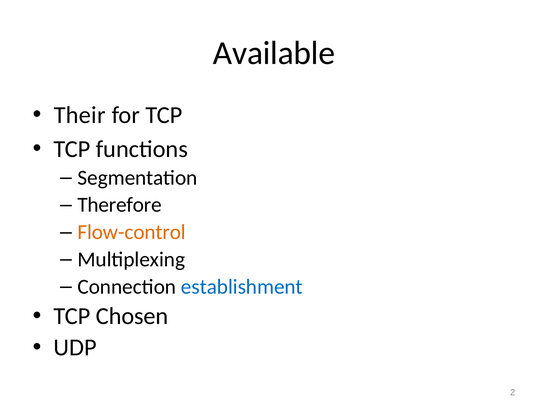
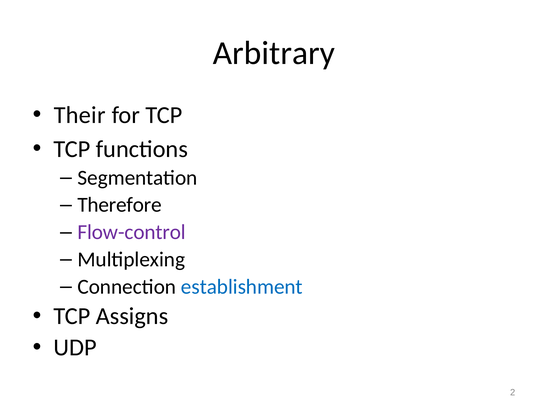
Available: Available -> Arbitrary
Flow-control colour: orange -> purple
Chosen: Chosen -> Assigns
